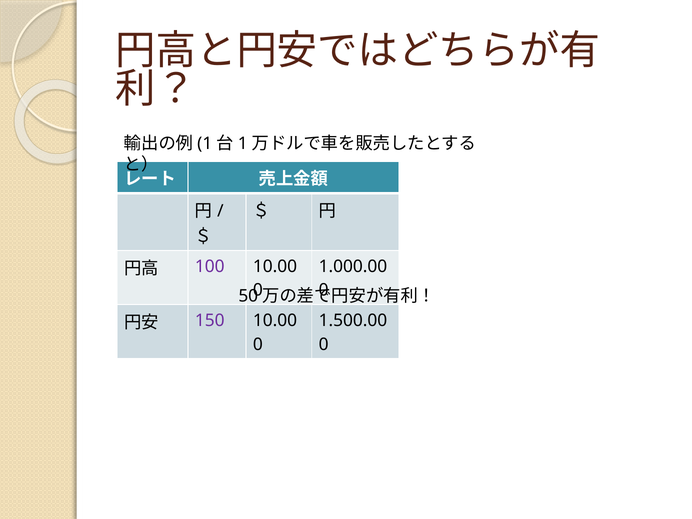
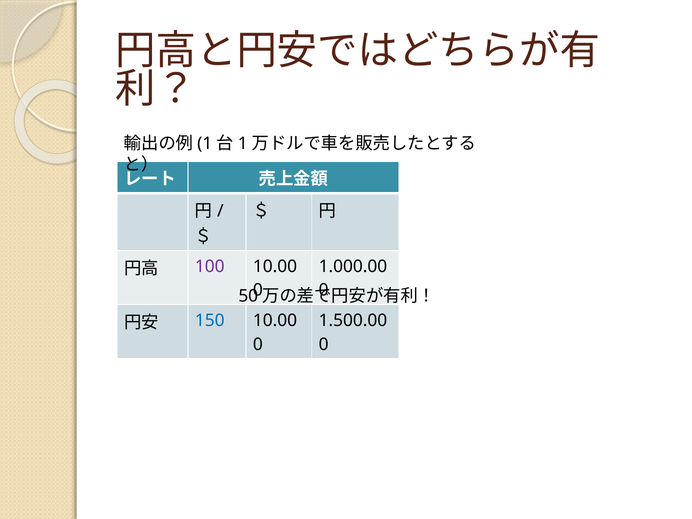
150 colour: purple -> blue
